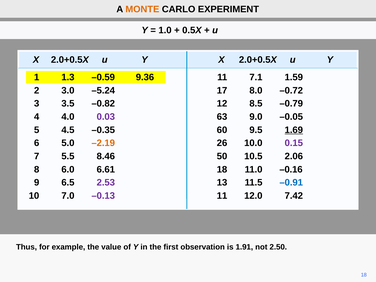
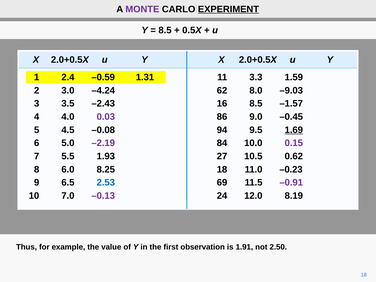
MONTE colour: orange -> purple
EXPERIMENT underline: none -> present
1.0 at (165, 30): 1.0 -> 8.5
1.3: 1.3 -> 2.4
9.36: 9.36 -> 1.31
7.1: 7.1 -> 3.3
–5.24: –5.24 -> –4.24
17: 17 -> 62
–0.72: –0.72 -> –9.03
–0.82: –0.82 -> –2.43
12: 12 -> 16
–0.79: –0.79 -> –1.57
63: 63 -> 86
–0.05: –0.05 -> –0.45
–0.35: –0.35 -> –0.08
60: 60 -> 94
–2.19 colour: orange -> purple
26: 26 -> 84
8.46: 8.46 -> 1.93
50: 50 -> 27
2.06: 2.06 -> 0.62
6.61: 6.61 -> 8.25
–0.16: –0.16 -> –0.23
2.53 colour: purple -> blue
13: 13 -> 69
–0.91 colour: blue -> purple
11 at (222, 196): 11 -> 24
7.42: 7.42 -> 8.19
